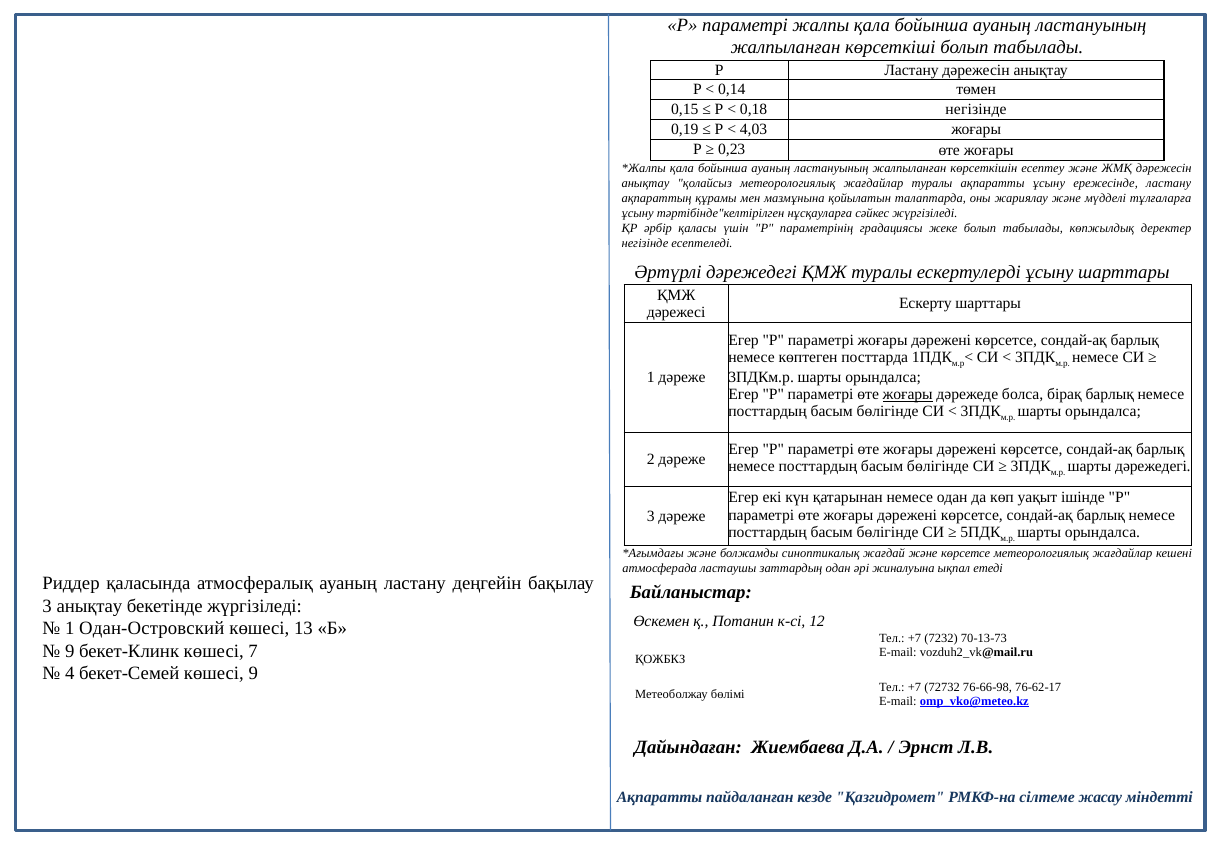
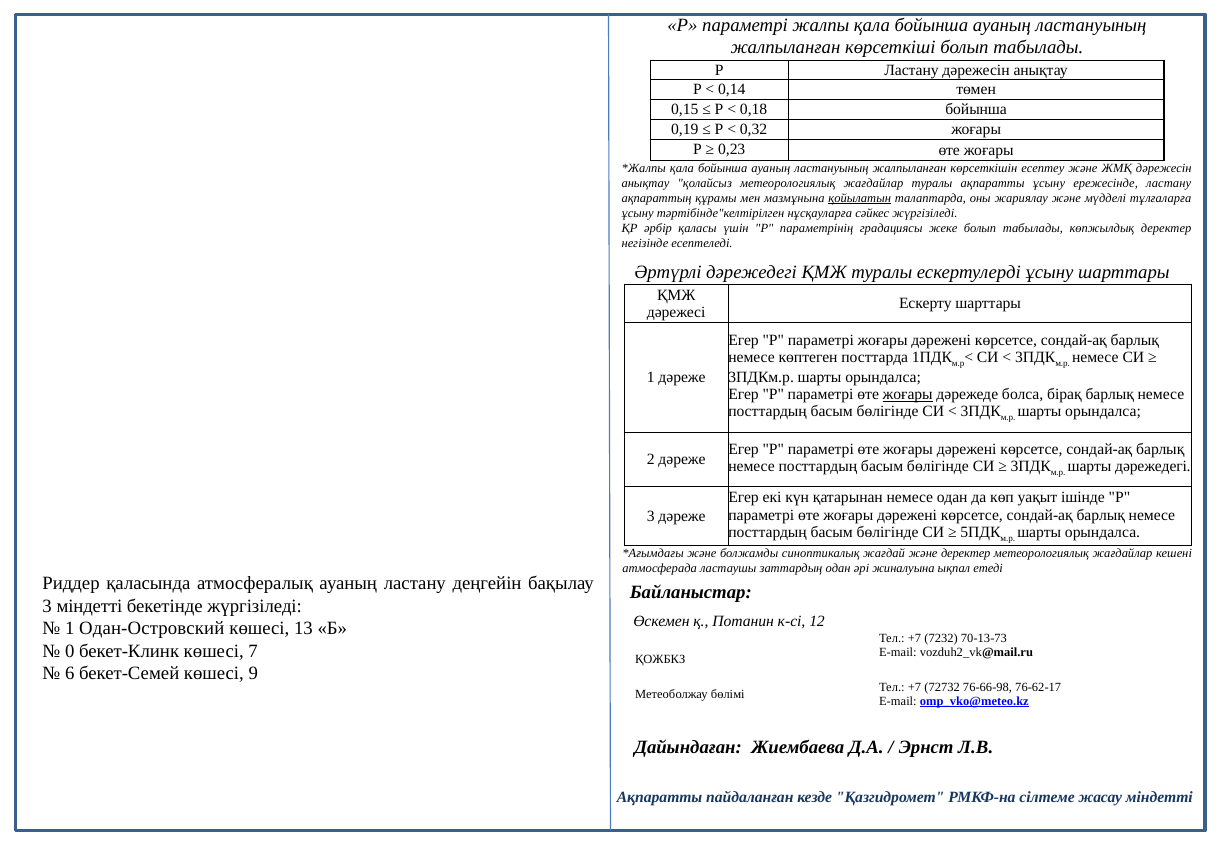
0,18 негізінде: негізінде -> бойынша
4,03: 4,03 -> 0,32
қойылатын underline: none -> present
және көрсетсе: көрсетсе -> деректер
3 анықтау: анықтау -> міндетті
9 at (70, 651): 9 -> 0
4: 4 -> 6
